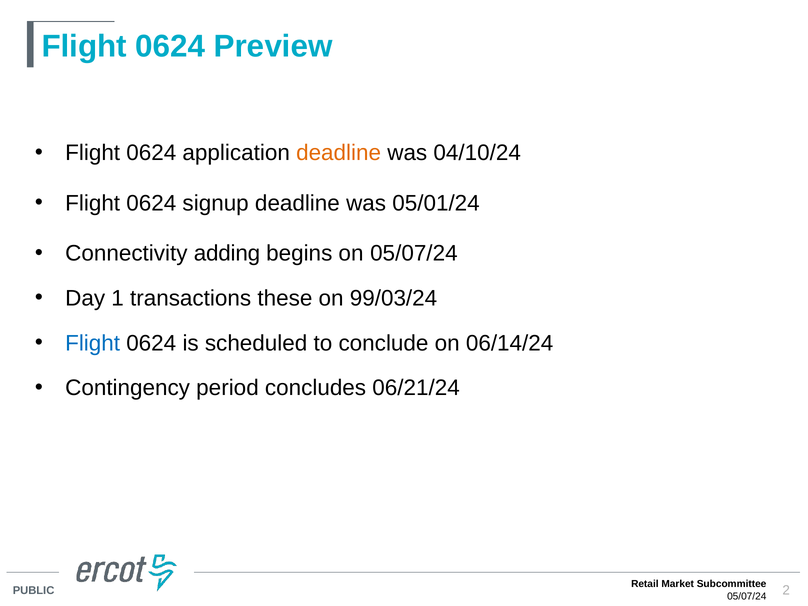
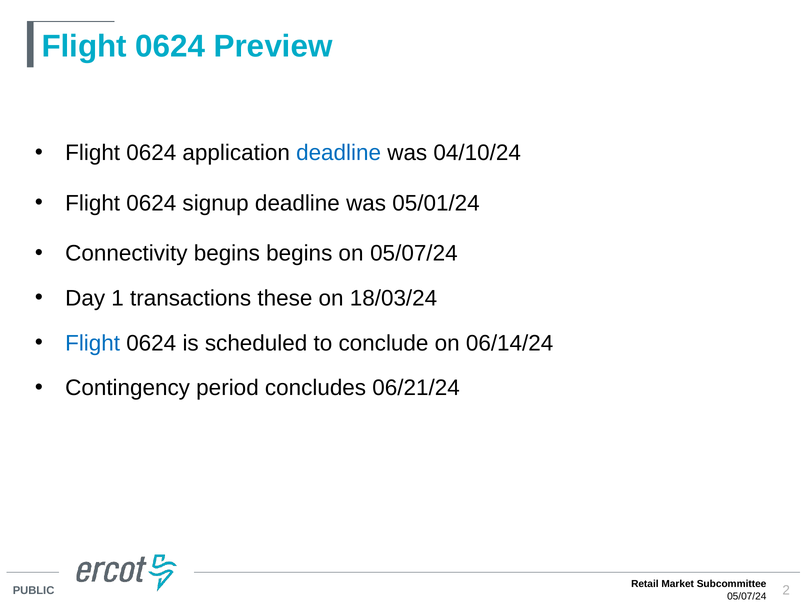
deadline at (339, 153) colour: orange -> blue
Connectivity adding: adding -> begins
99/03/24: 99/03/24 -> 18/03/24
